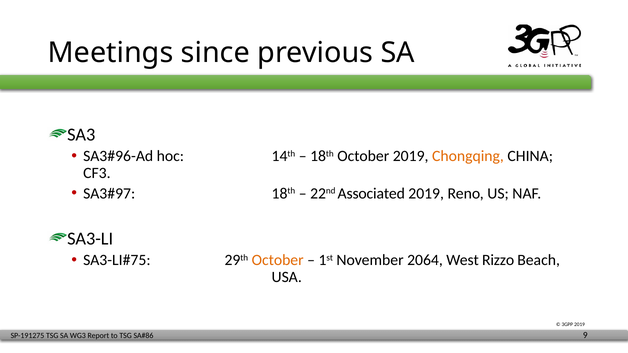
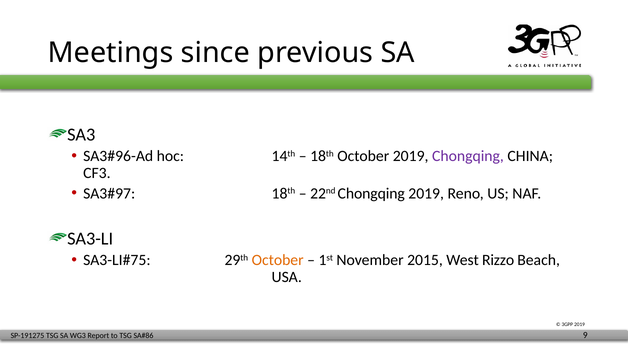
Chongqing at (468, 156) colour: orange -> purple
22nd Associated: Associated -> Chongqing
2064: 2064 -> 2015
